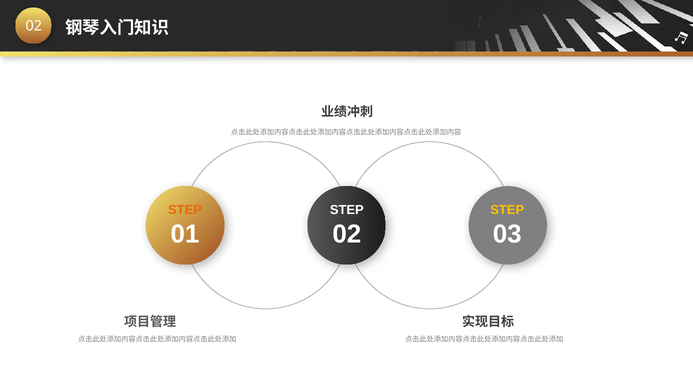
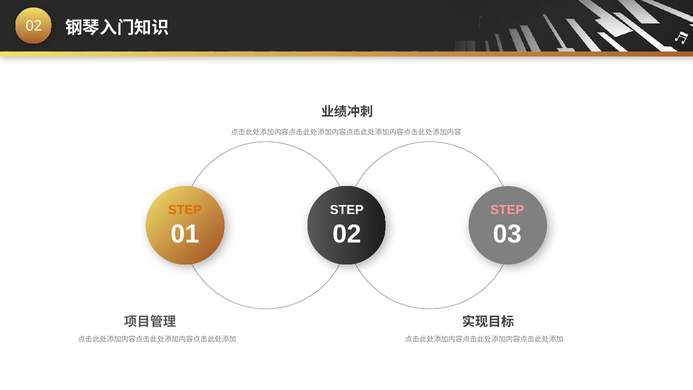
STEP at (507, 210) colour: yellow -> pink
